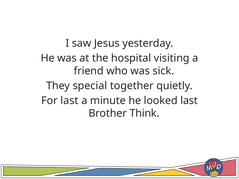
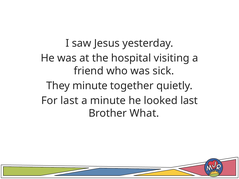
They special: special -> minute
Think: Think -> What
